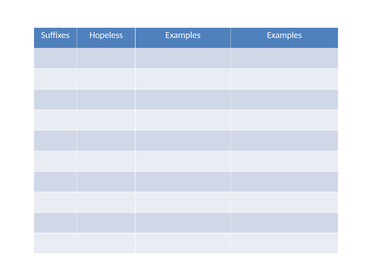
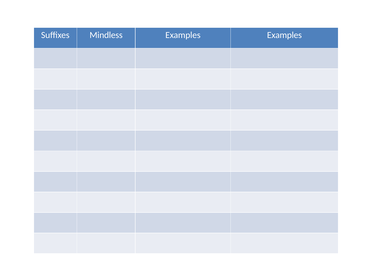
Hopeless: Hopeless -> Mindless
